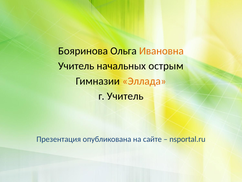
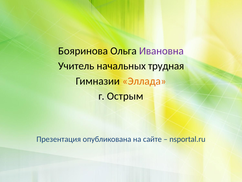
Ивановна colour: orange -> purple
острым: острым -> трудная
г Учитель: Учитель -> Острым
